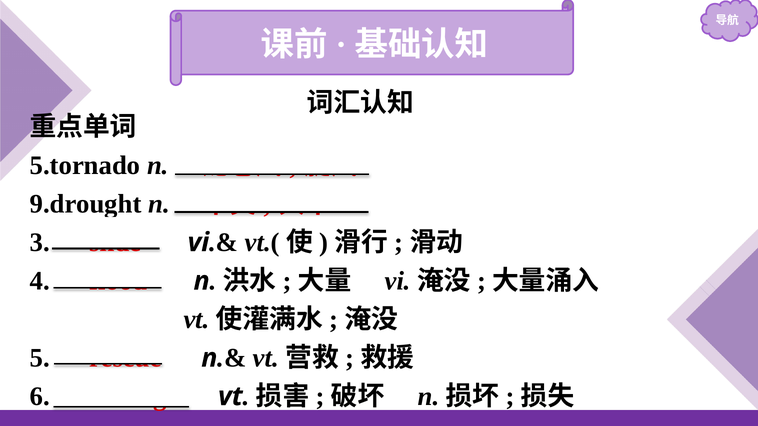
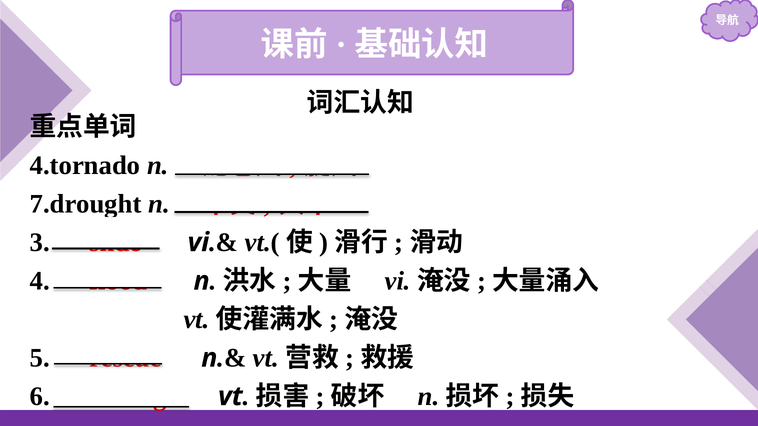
5.tornado: 5.tornado -> 4.tornado
9.drought: 9.drought -> 7.drought
